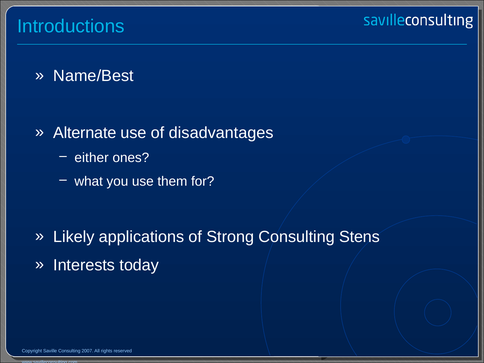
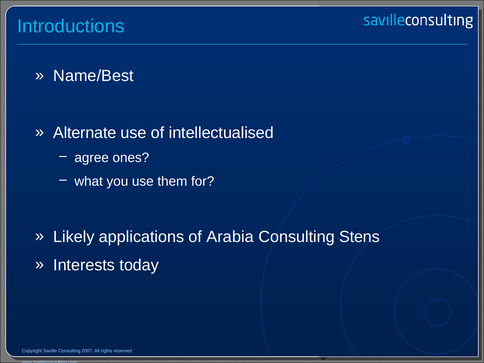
disadvantages: disadvantages -> intellectualised
either: either -> agree
Strong: Strong -> Arabia
